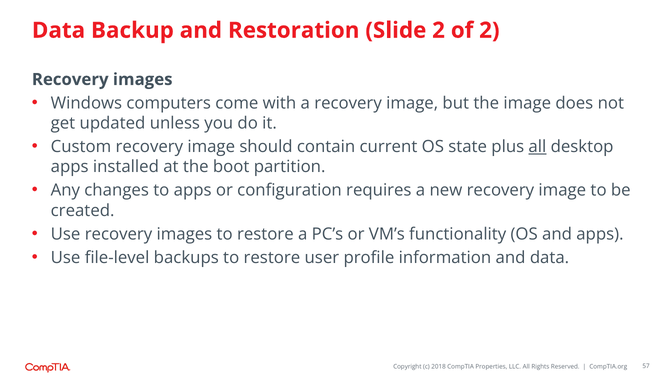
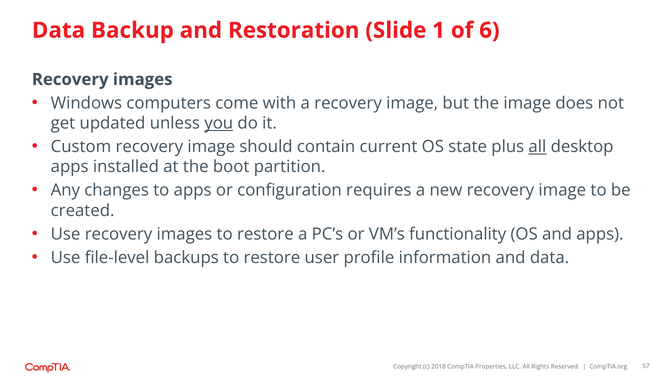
Slide 2: 2 -> 1
of 2: 2 -> 6
you underline: none -> present
